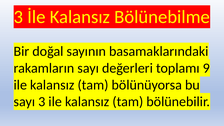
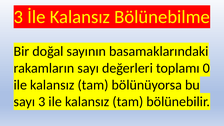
9: 9 -> 0
